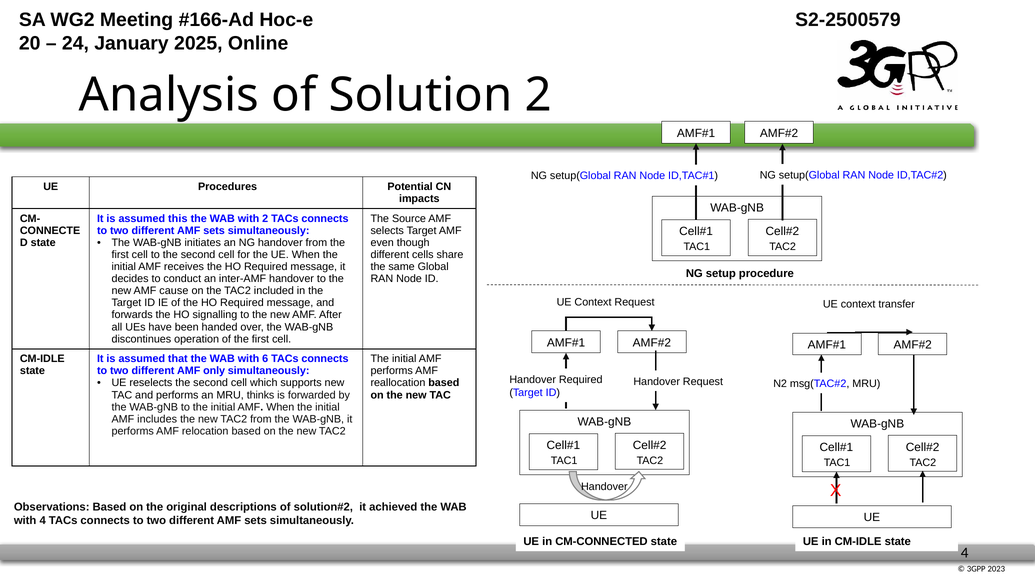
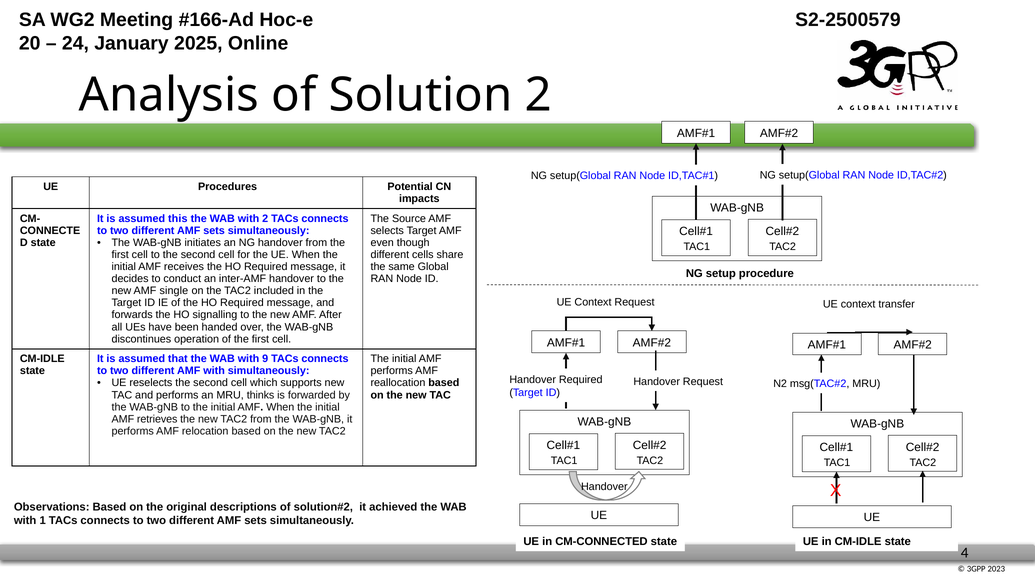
cause: cause -> single
6: 6 -> 9
AMF only: only -> with
includes: includes -> retrieves
with 4: 4 -> 1
